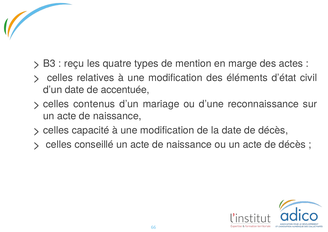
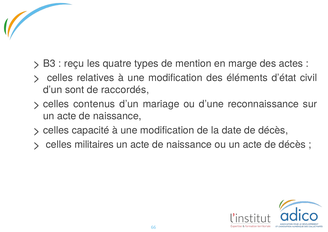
d’un date: date -> sont
accentuée: accentuée -> raccordés
conseillé: conseillé -> militaires
